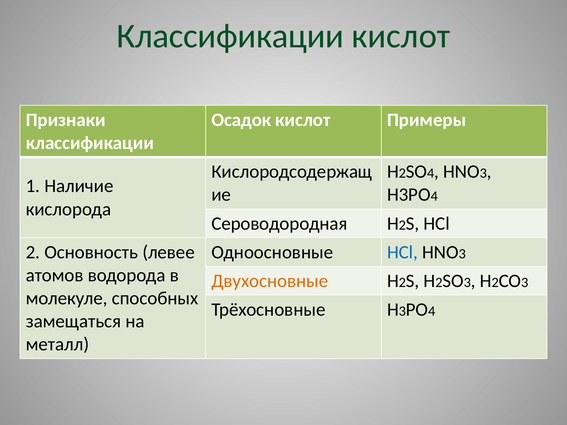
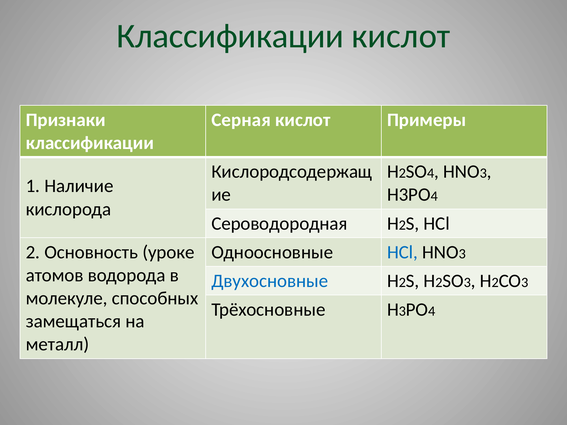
Осадок: Осадок -> Серная
левее: левее -> уроке
Двухосновные colour: orange -> blue
